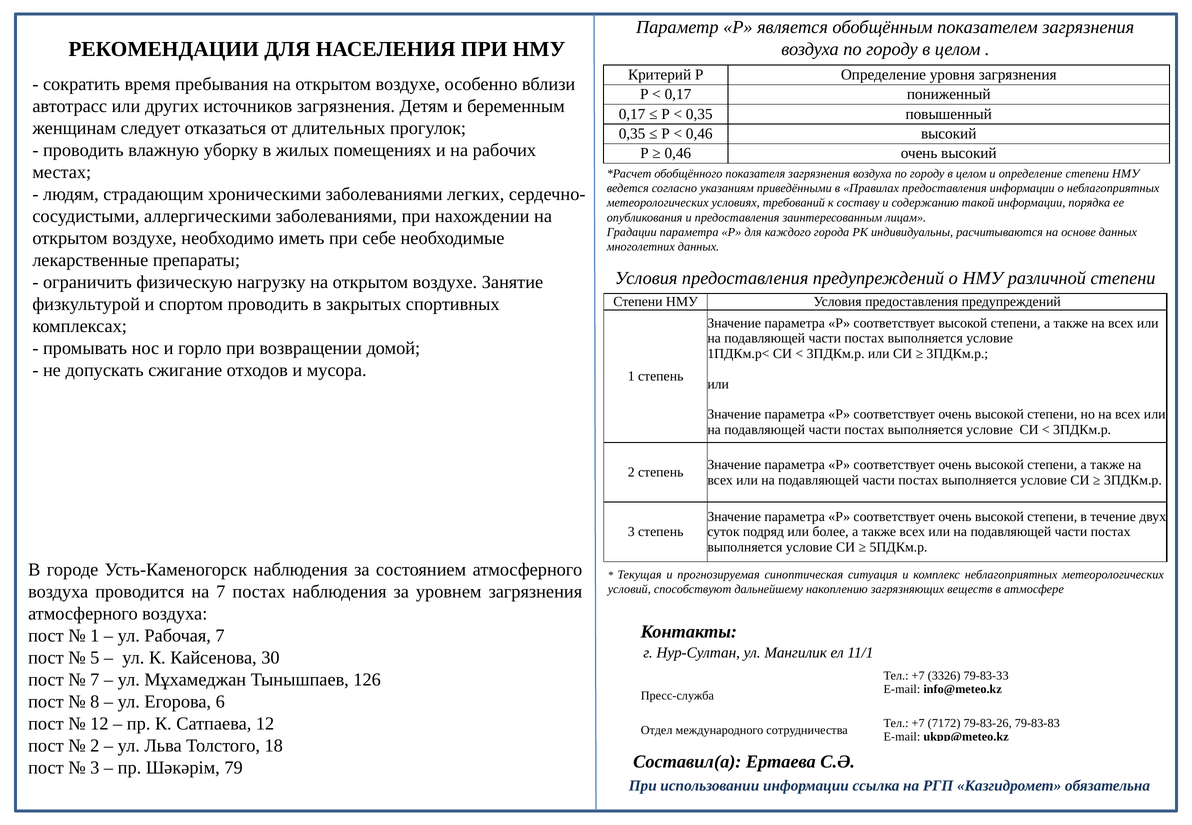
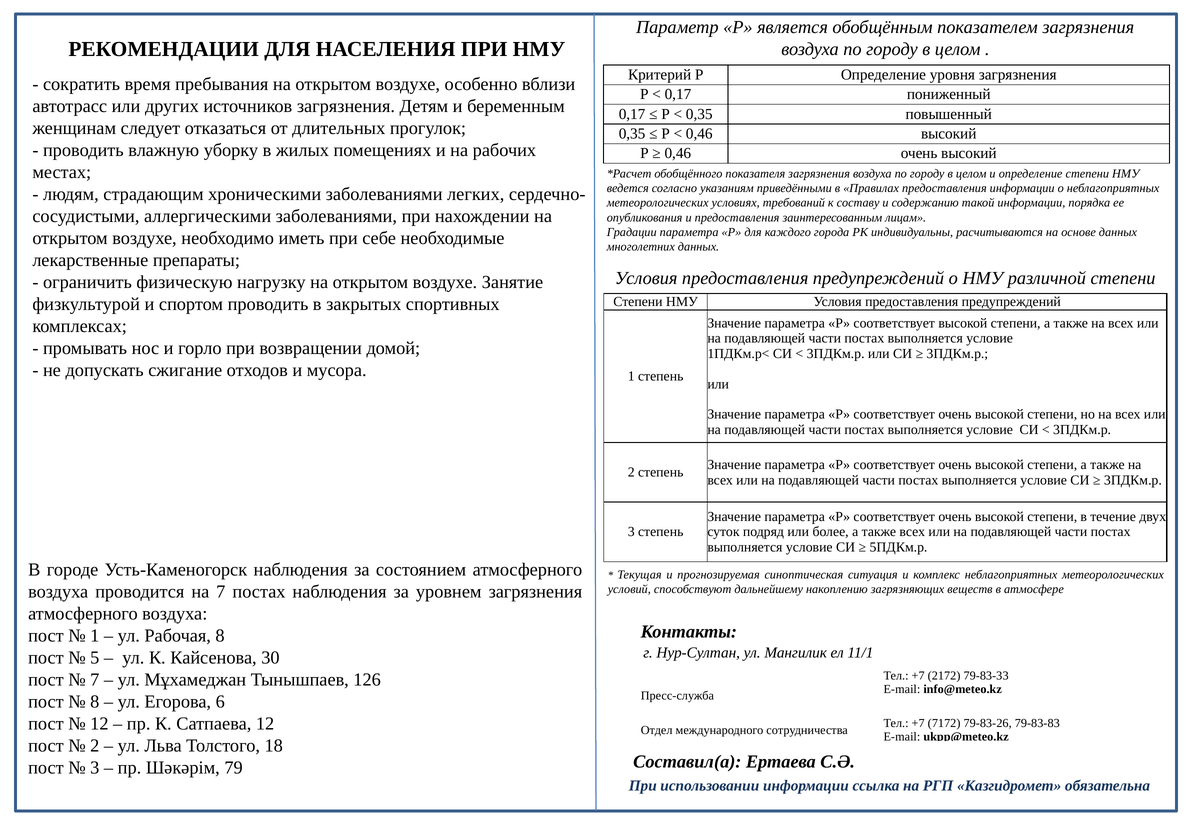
Рабочая 7: 7 -> 8
3326: 3326 -> 2172
